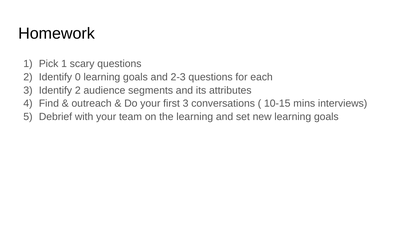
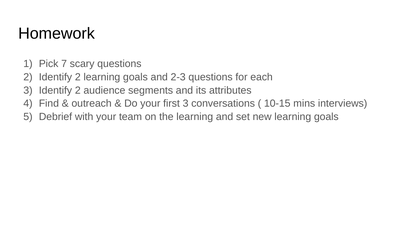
Pick 1: 1 -> 7
2 Identify 0: 0 -> 2
